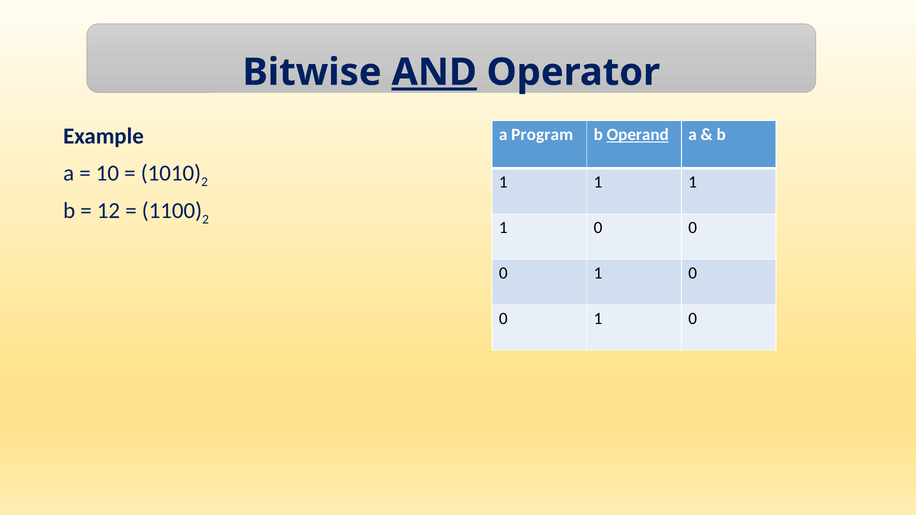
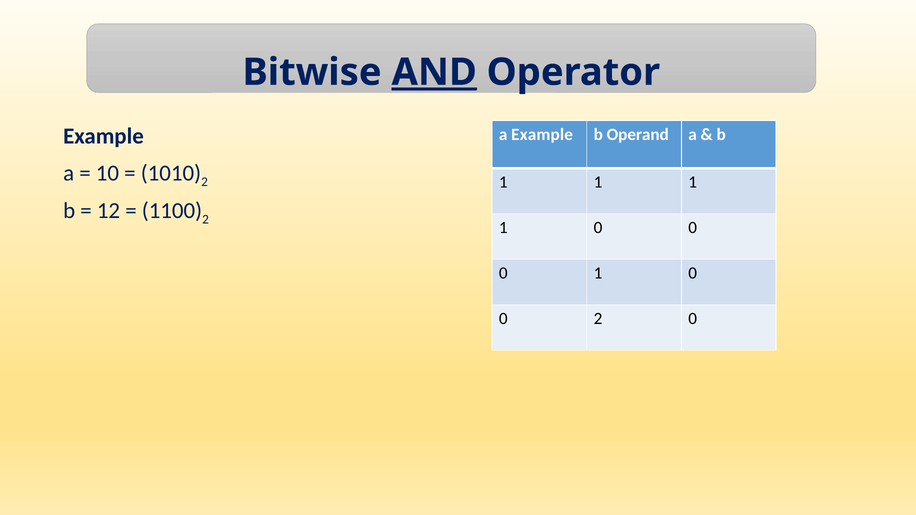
a Program: Program -> Example
Operand underline: present -> none
1 at (598, 319): 1 -> 2
